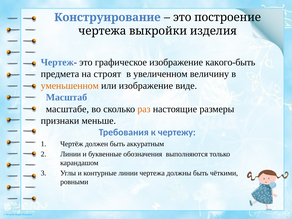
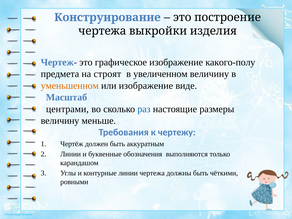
какого-быть: какого-быть -> какого-полу
масштабе: масштабе -> центрами
раз colour: orange -> blue
признаки at (60, 121): признаки -> величину
